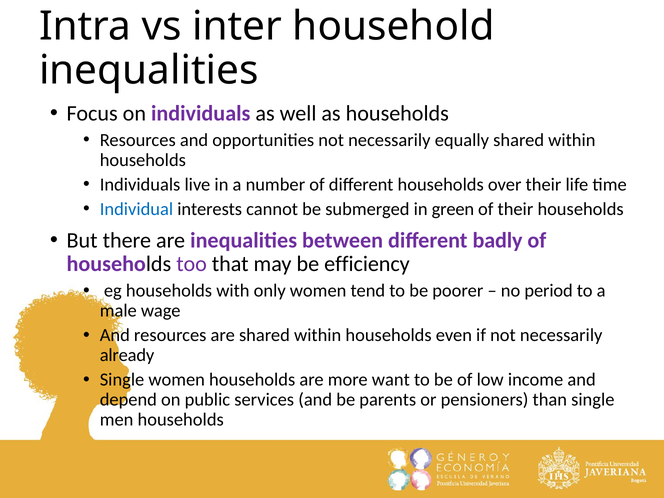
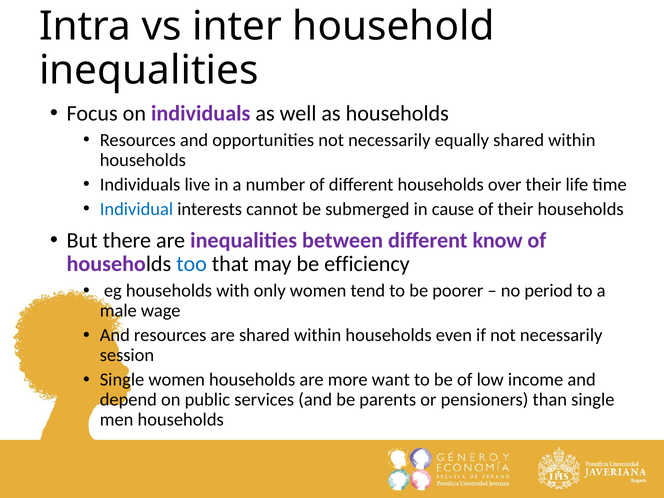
green: green -> cause
badly: badly -> know
too colour: purple -> blue
already: already -> session
